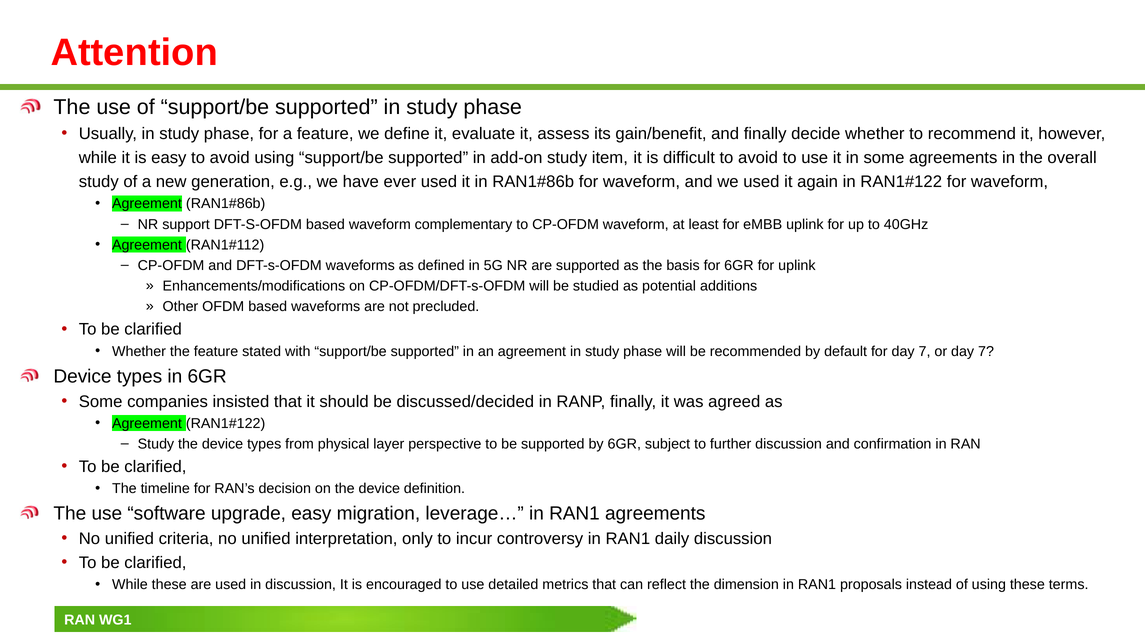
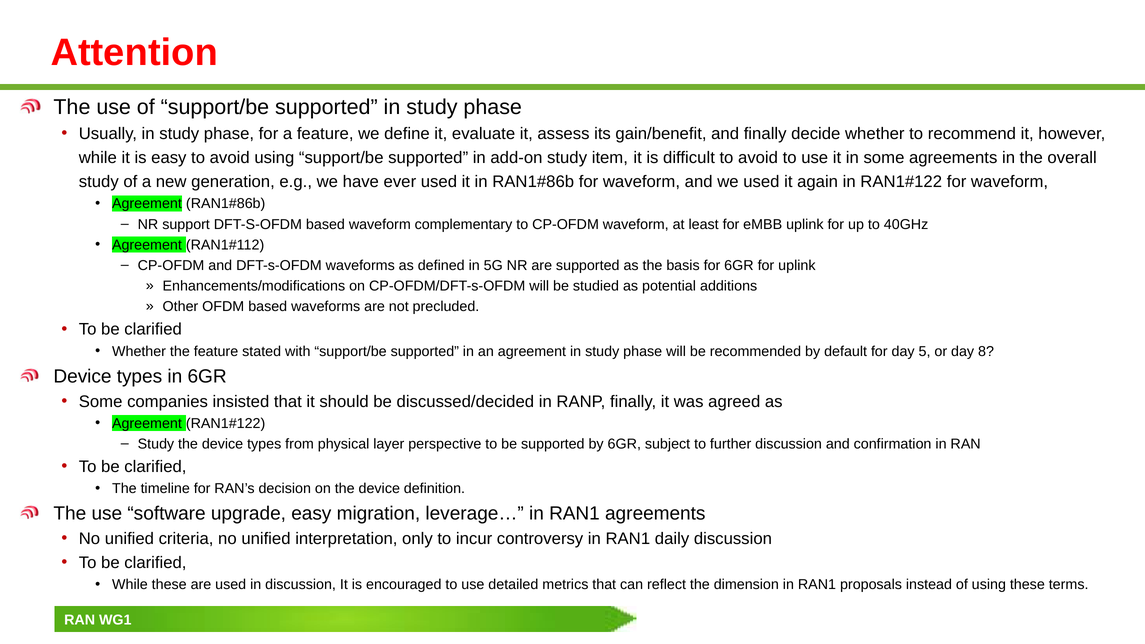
for day 7: 7 -> 5
or day 7: 7 -> 8
